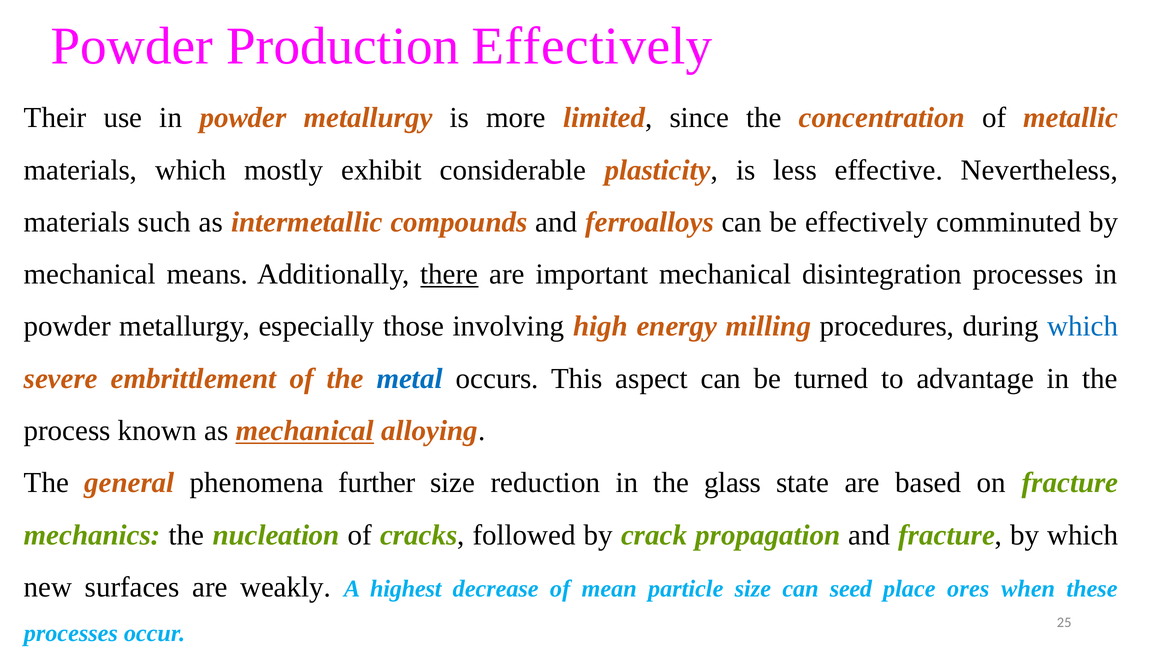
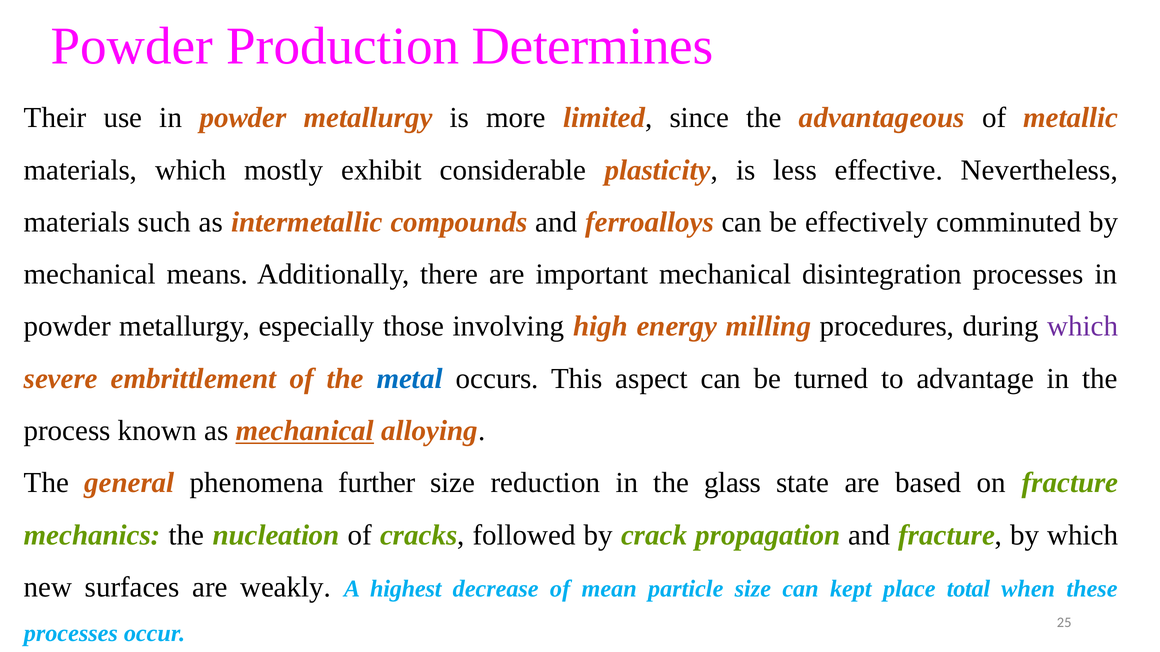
Production Effectively: Effectively -> Determines
concentration: concentration -> advantageous
there underline: present -> none
which at (1083, 327) colour: blue -> purple
seed: seed -> kept
ores: ores -> total
